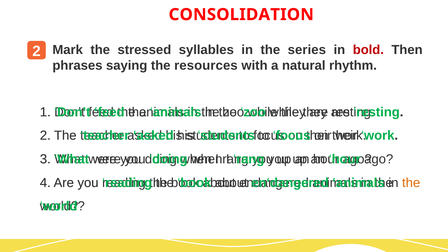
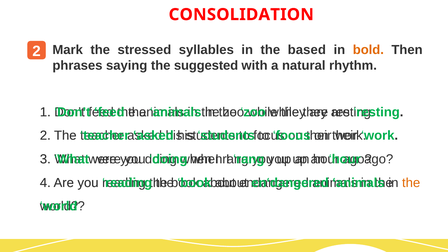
series: series -> based
bold colour: red -> orange
resources: resources -> suggested
